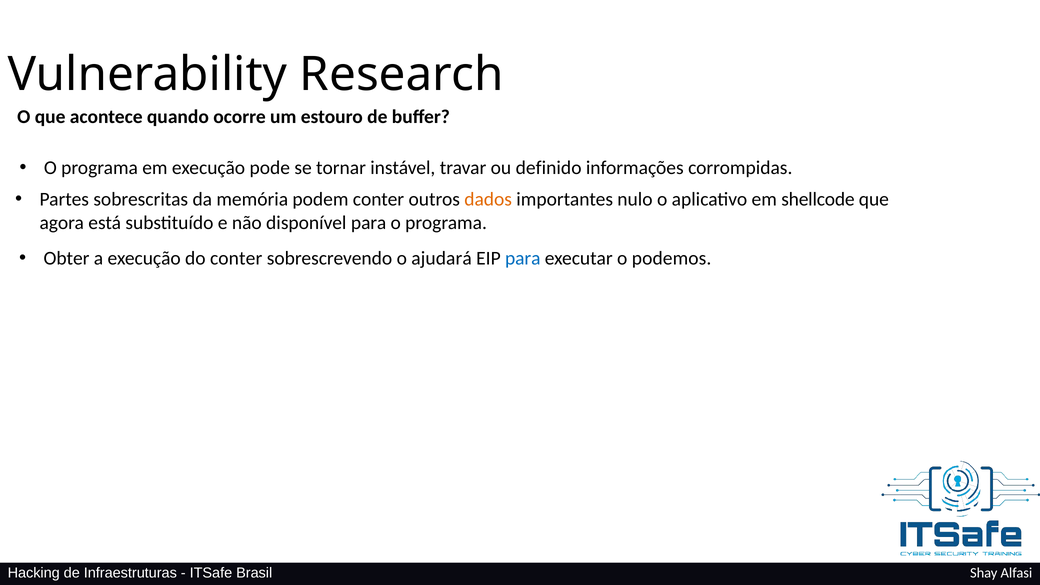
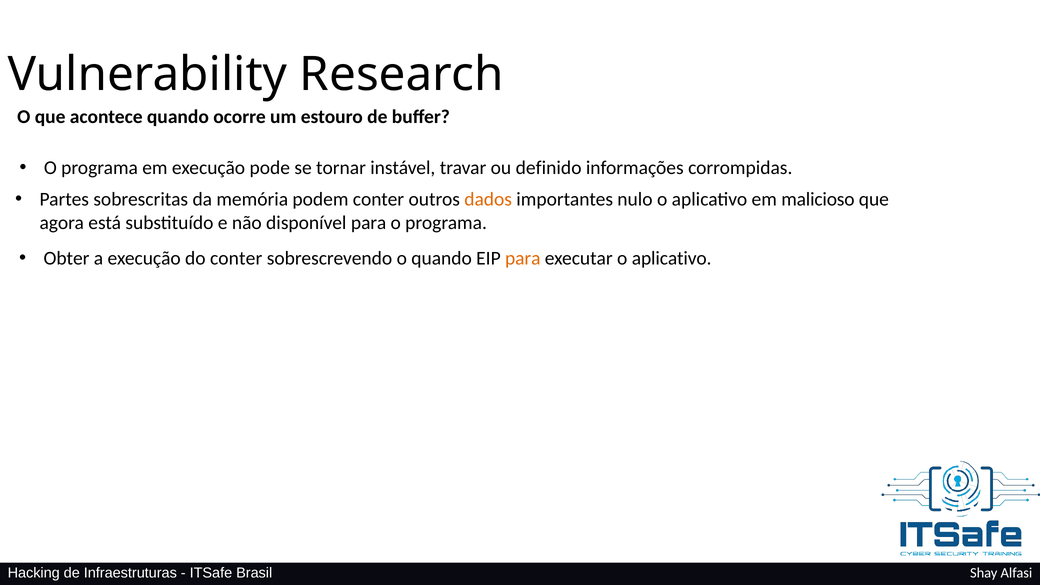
shellcode: shellcode -> malicioso
o ajudará: ajudará -> quando
para at (523, 258) colour: blue -> orange
executar o podemos: podemos -> aplicativo
